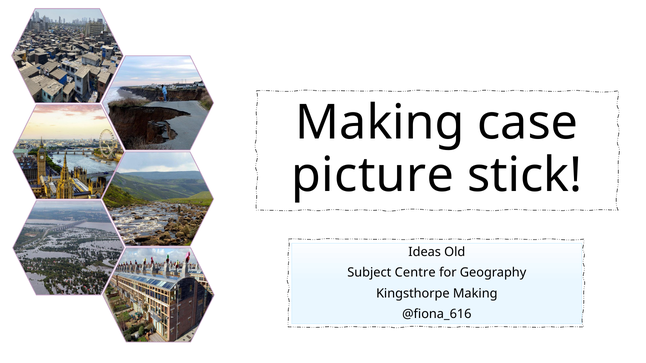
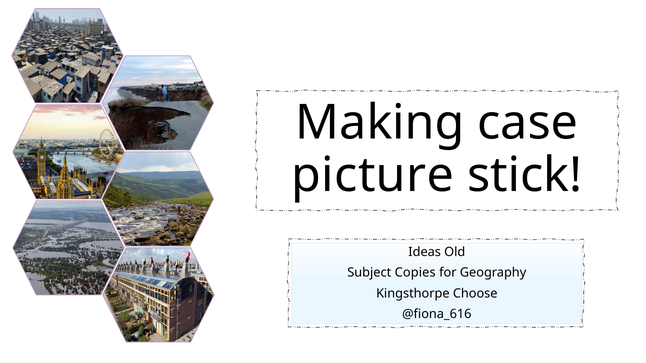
Centre: Centre -> Copies
Kingsthorpe Making: Making -> Choose
